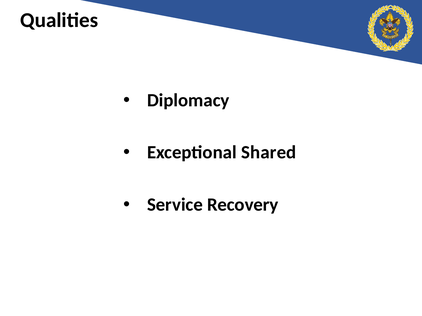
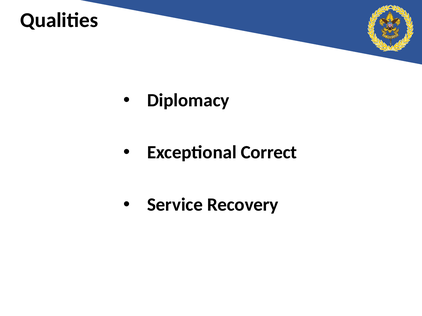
Shared: Shared -> Correct
